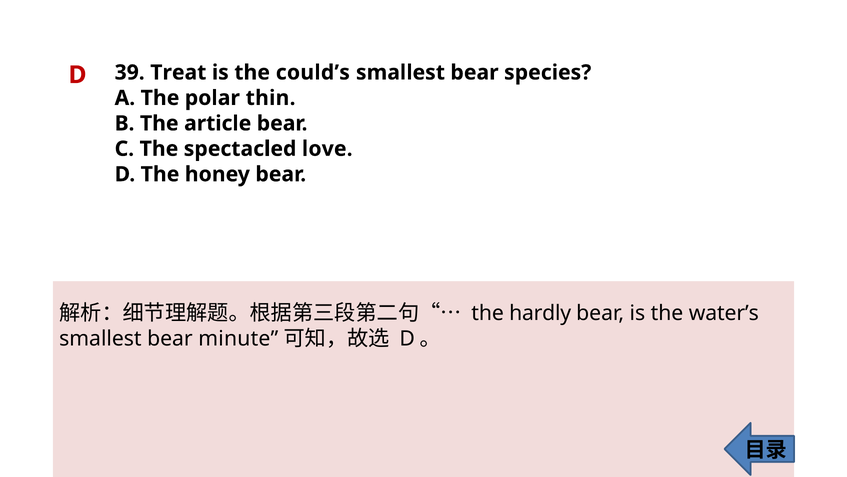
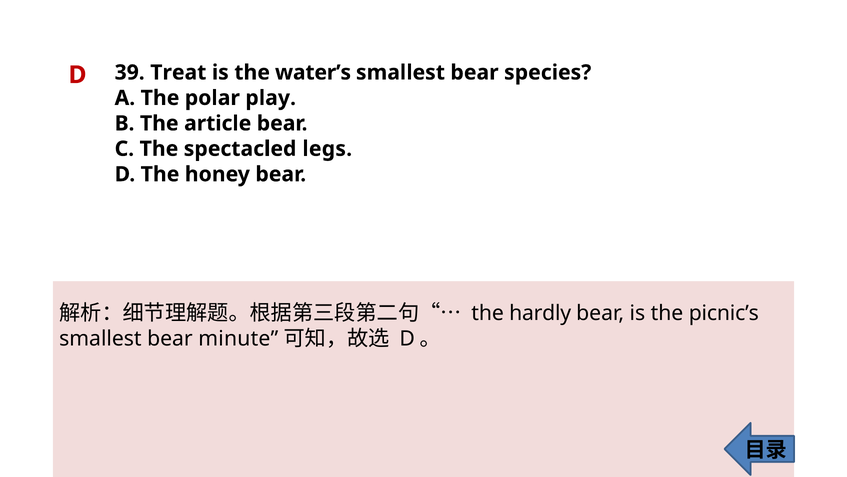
could’s: could’s -> water’s
thin: thin -> play
love: love -> legs
water’s: water’s -> picnic’s
